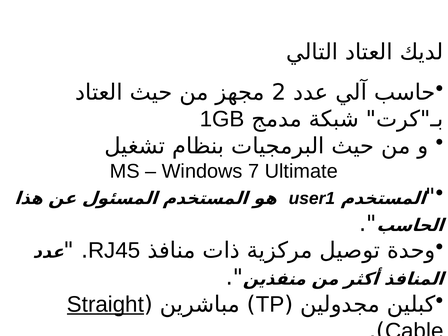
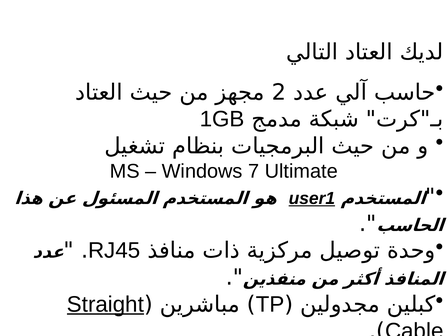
user1 underline: none -> present
